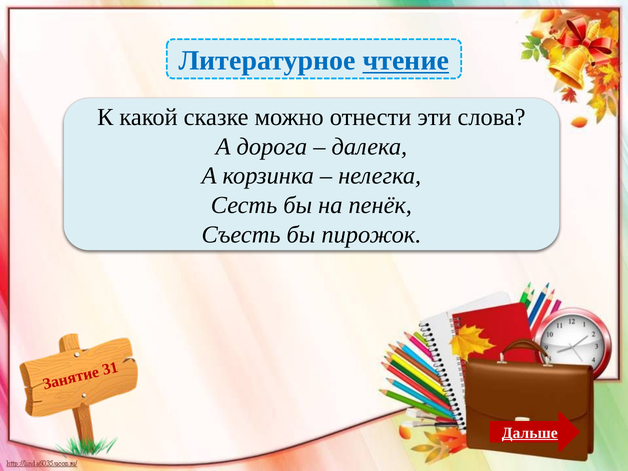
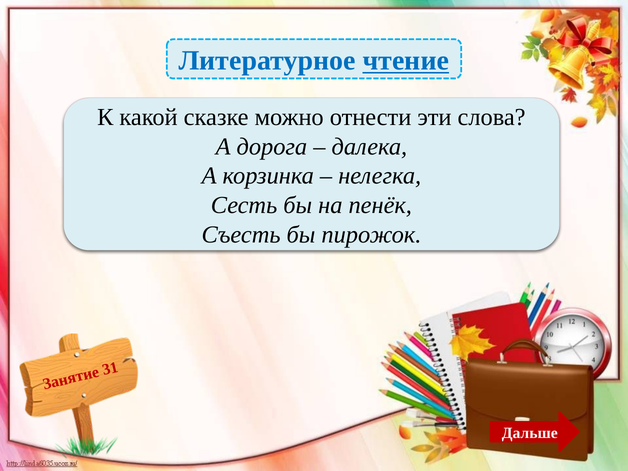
Дальше underline: present -> none
